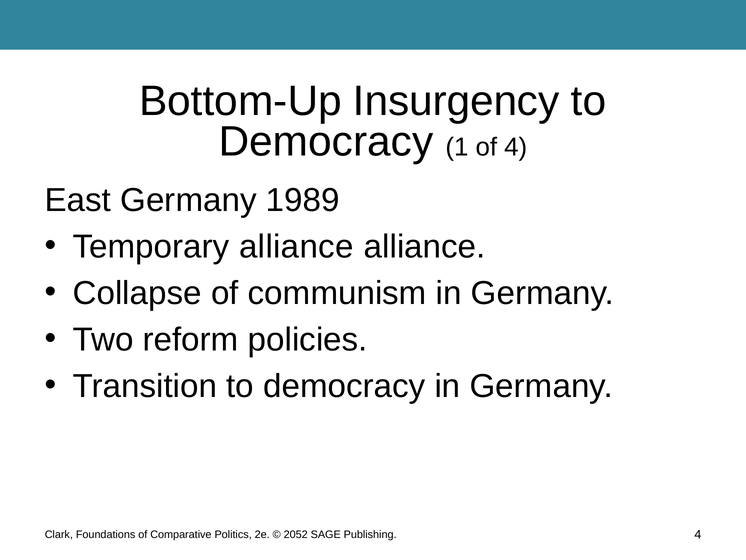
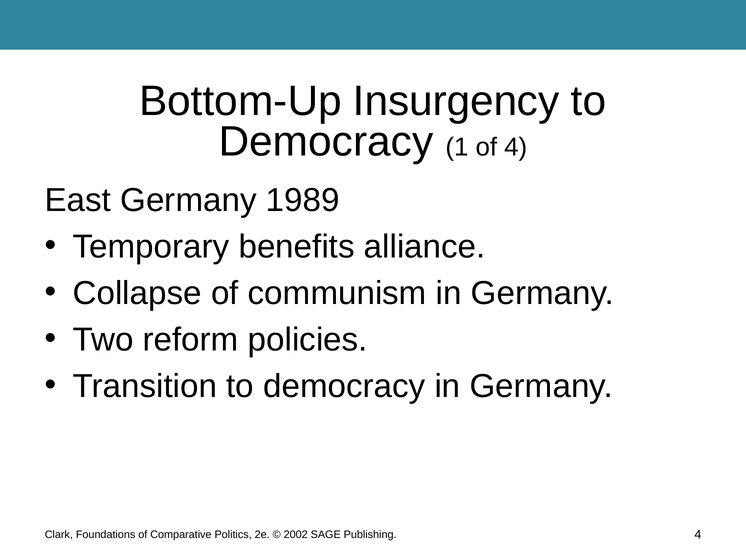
Temporary alliance: alliance -> benefits
2052: 2052 -> 2002
